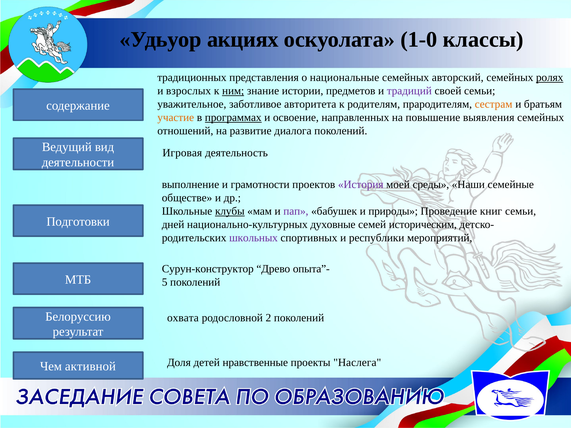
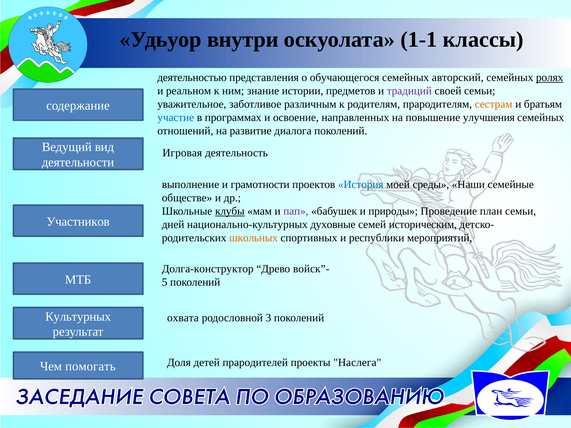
акциях: акциях -> внутри
1-0: 1-0 -> 1-1
традиционных: традиционных -> деятельностью
национальные: национальные -> обучающегося
взрослых: взрослых -> реальном
ним underline: present -> none
авторитета: авторитета -> различным
участие colour: orange -> blue
программах underline: present -> none
выявления: выявления -> улучшения
История colour: purple -> blue
книг: книг -> план
Подготовки: Подготовки -> Участников
школьных colour: purple -> orange
Сурун-конструктор: Сурун-конструктор -> Долга-конструктор
опыта”-: опыта”- -> войск”-
Белоруссию: Белоруссию -> Культурных
2: 2 -> 3
активной: активной -> помогать
нравственные: нравственные -> прародителей
